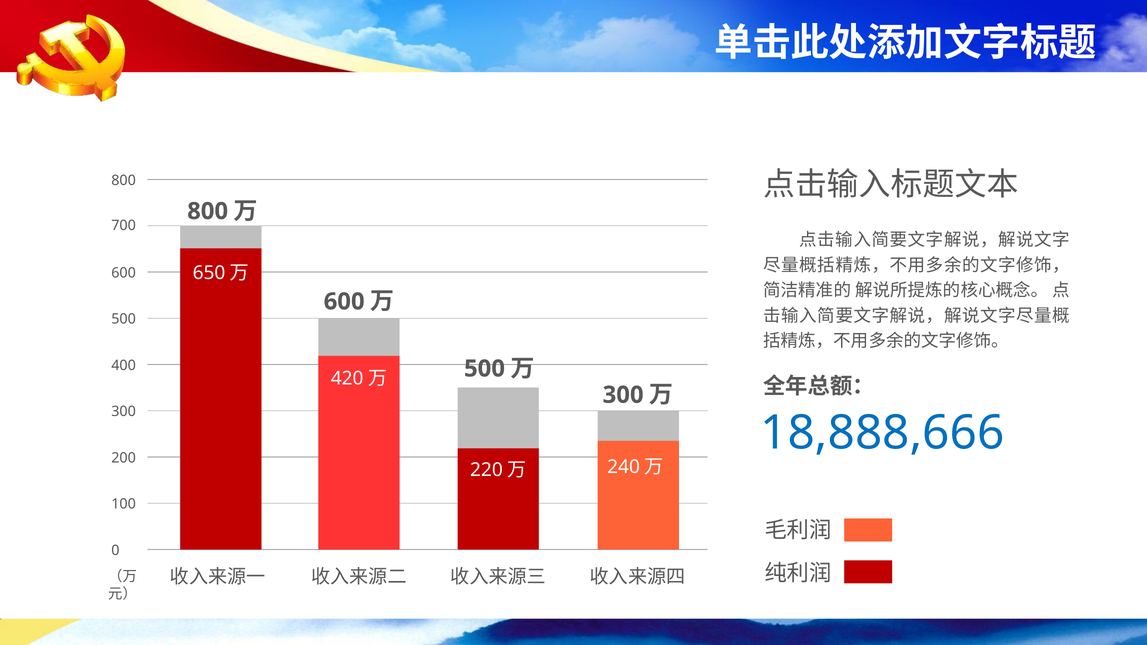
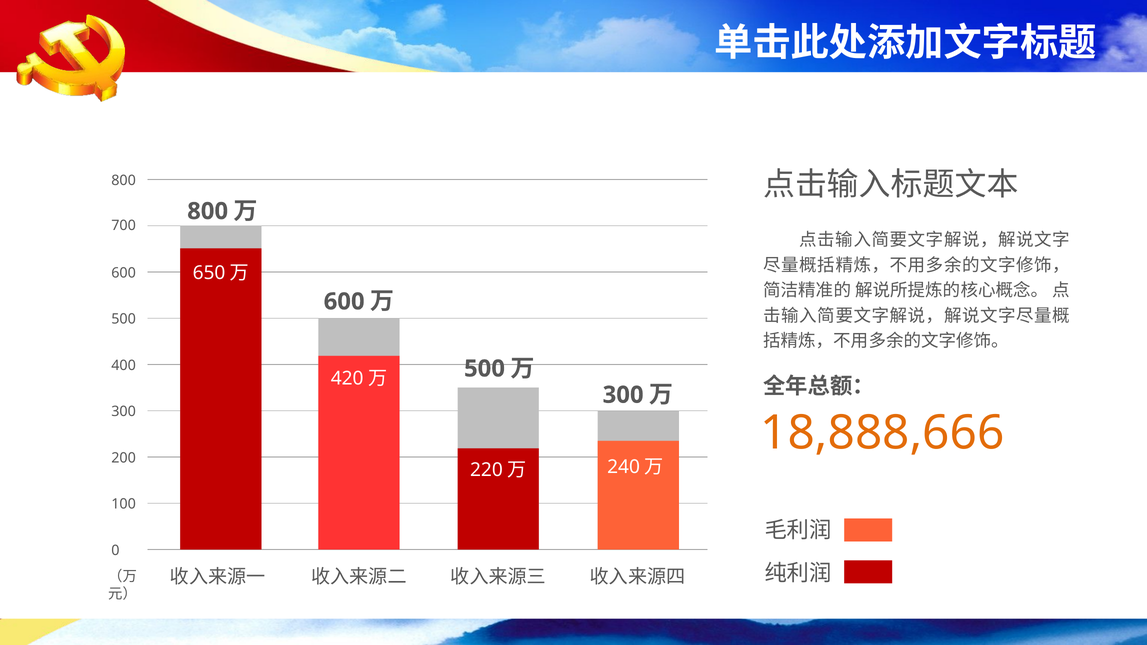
18,888,666 colour: blue -> orange
